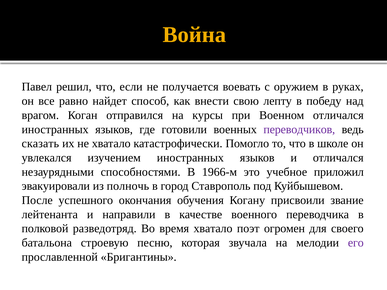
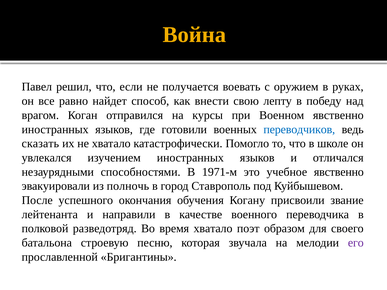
Военном отличался: отличался -> явственно
переводчиков colour: purple -> blue
1966-м: 1966-м -> 1971-м
учебное приложил: приложил -> явственно
огромен: огромен -> образом
